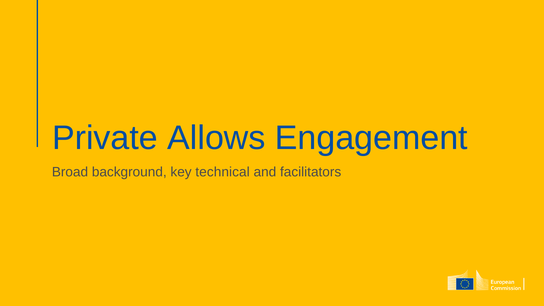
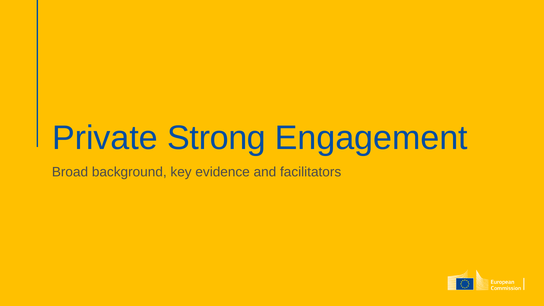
Allows: Allows -> Strong
technical: technical -> evidence
